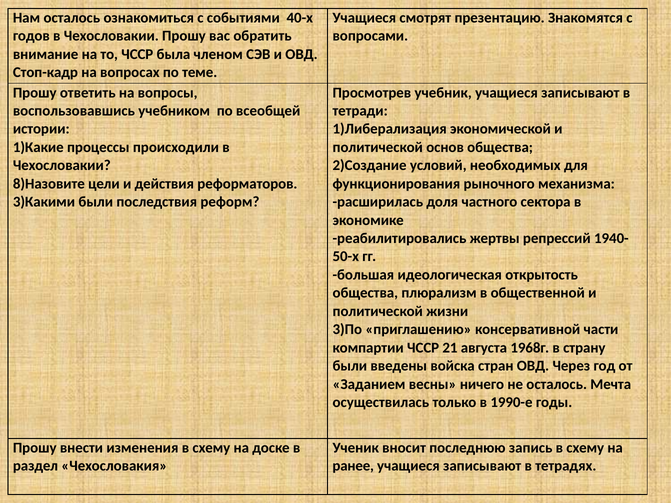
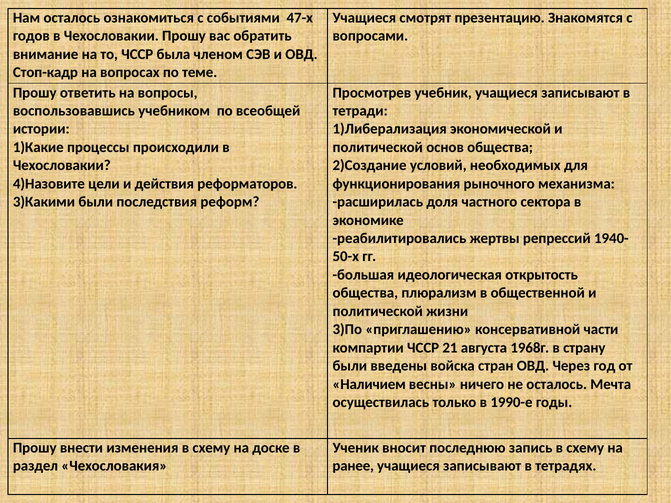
40-х: 40-х -> 47-х
8)Назовите: 8)Назовите -> 4)Назовите
Заданием: Заданием -> Наличием
